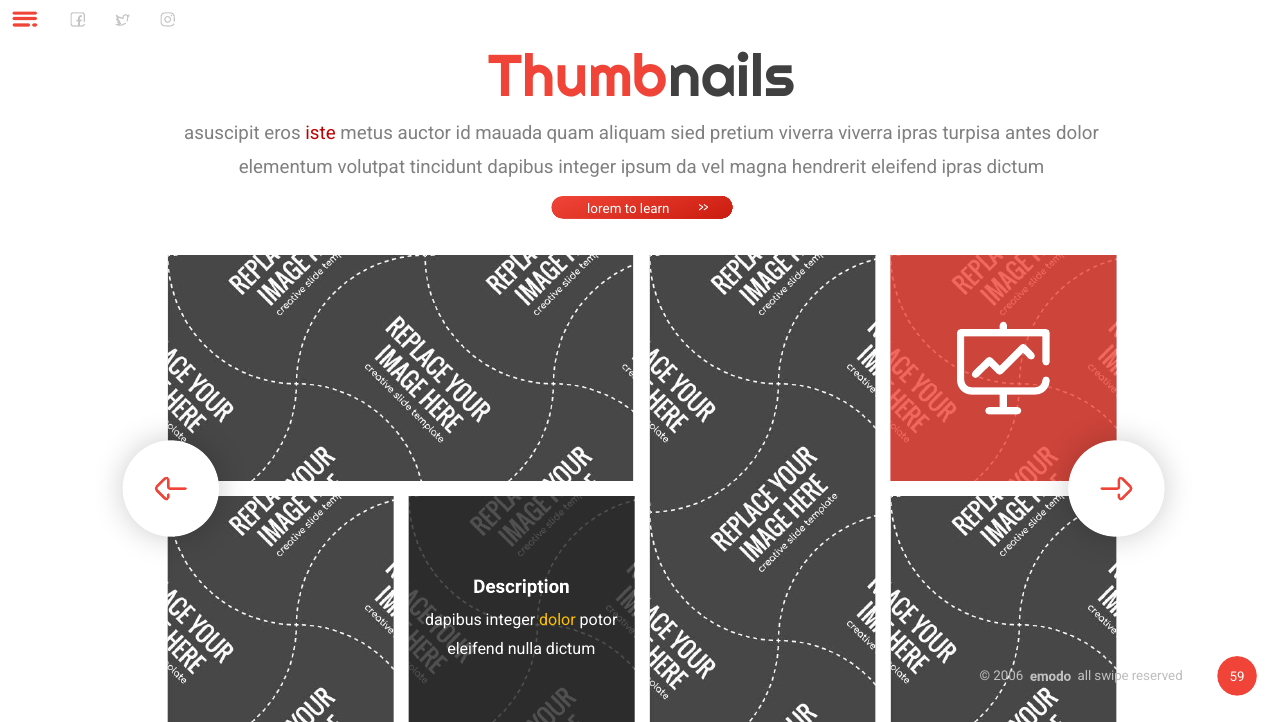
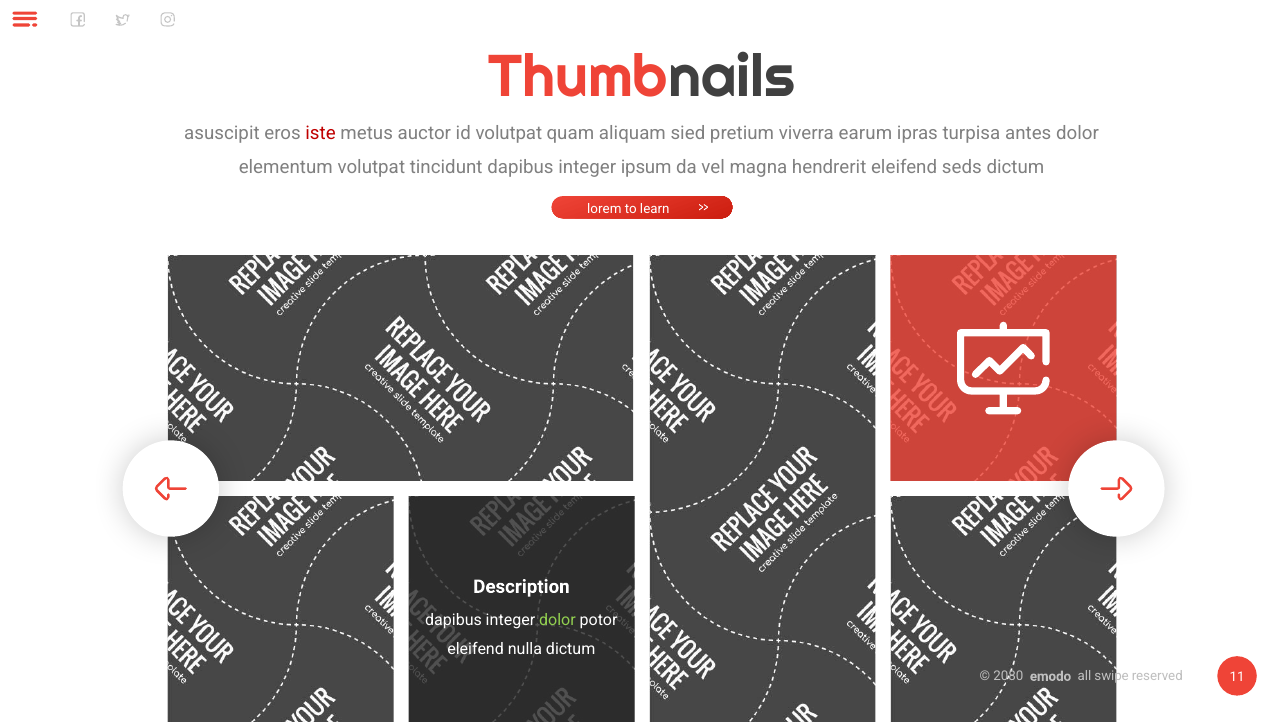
id mauada: mauada -> volutpat
viverra viverra: viverra -> earum
eleifend ipras: ipras -> seds
dolor at (557, 621) colour: yellow -> light green
2006: 2006 -> 2080
59: 59 -> 11
